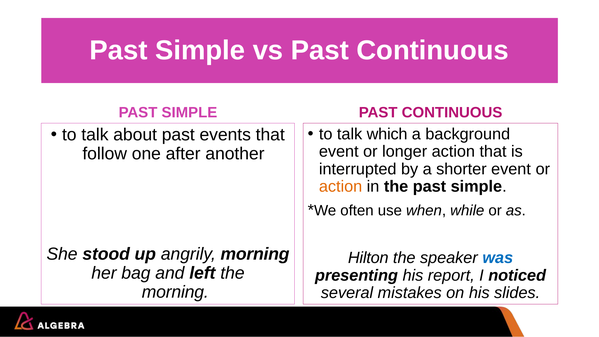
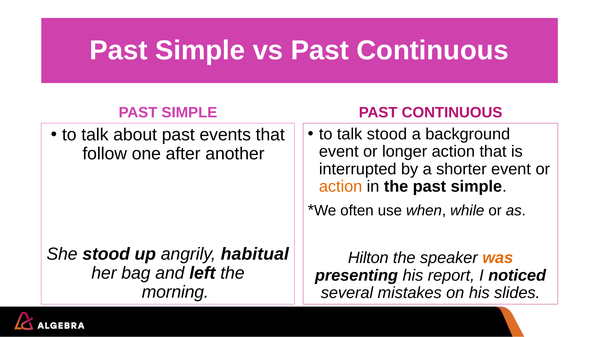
talk which: which -> stood
angrily morning: morning -> habitual
was colour: blue -> orange
